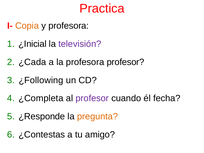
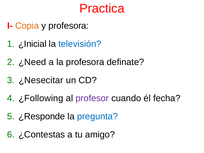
televisión colour: purple -> blue
¿Cada: ¿Cada -> ¿Need
profesora profesor: profesor -> definate
¿Following: ¿Following -> ¿Nesecitar
¿Completa: ¿Completa -> ¿Following
pregunta colour: orange -> blue
